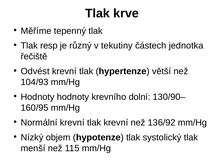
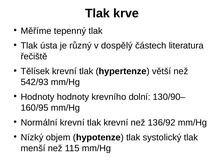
resp: resp -> ústa
tekutiny: tekutiny -> dospělý
jednotka: jednotka -> literatura
Odvést: Odvést -> Tělísek
104/93: 104/93 -> 542/93
